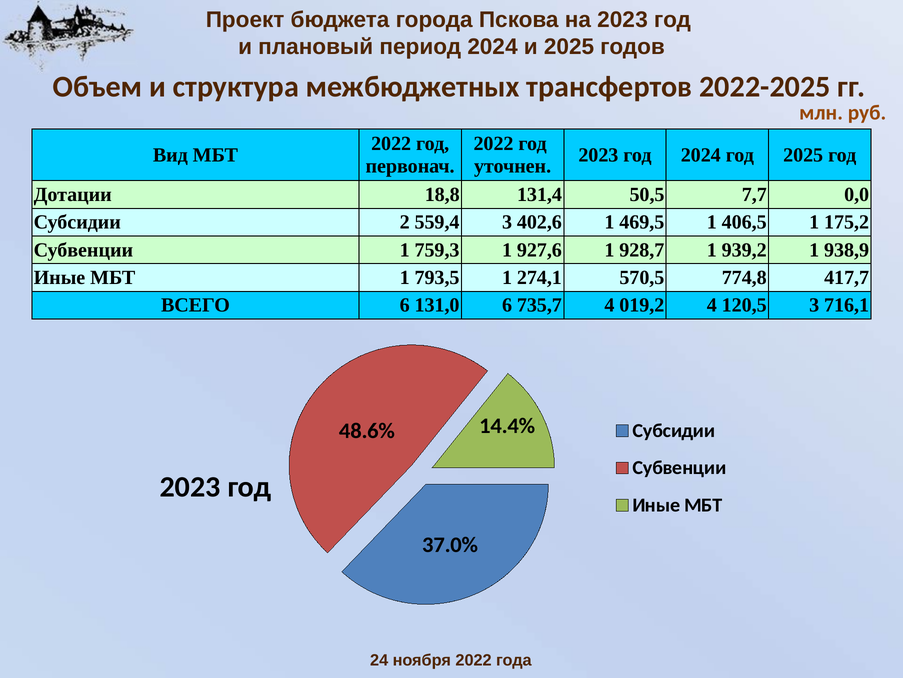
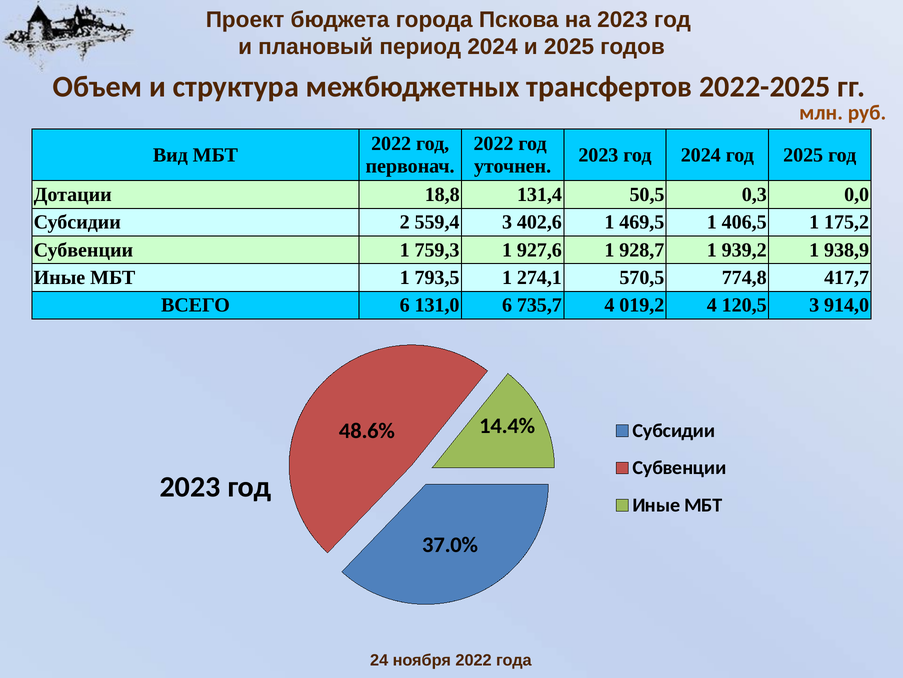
7,7: 7,7 -> 0,3
716,1: 716,1 -> 914,0
